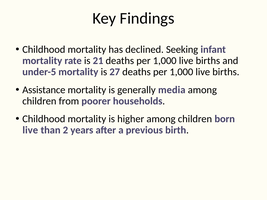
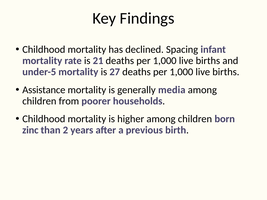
Seeking: Seeking -> Spacing
live at (30, 130): live -> zinc
